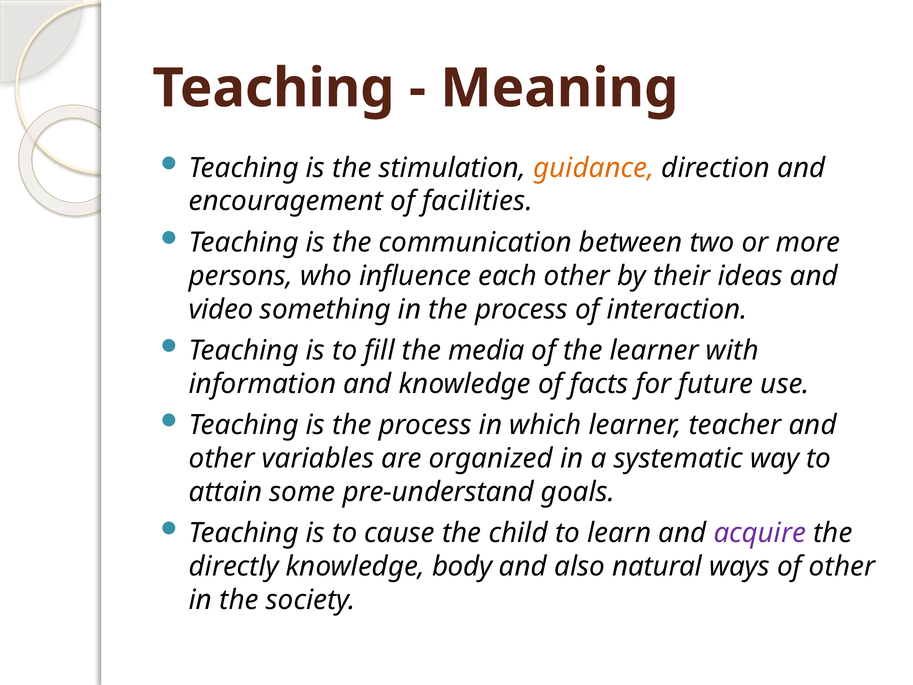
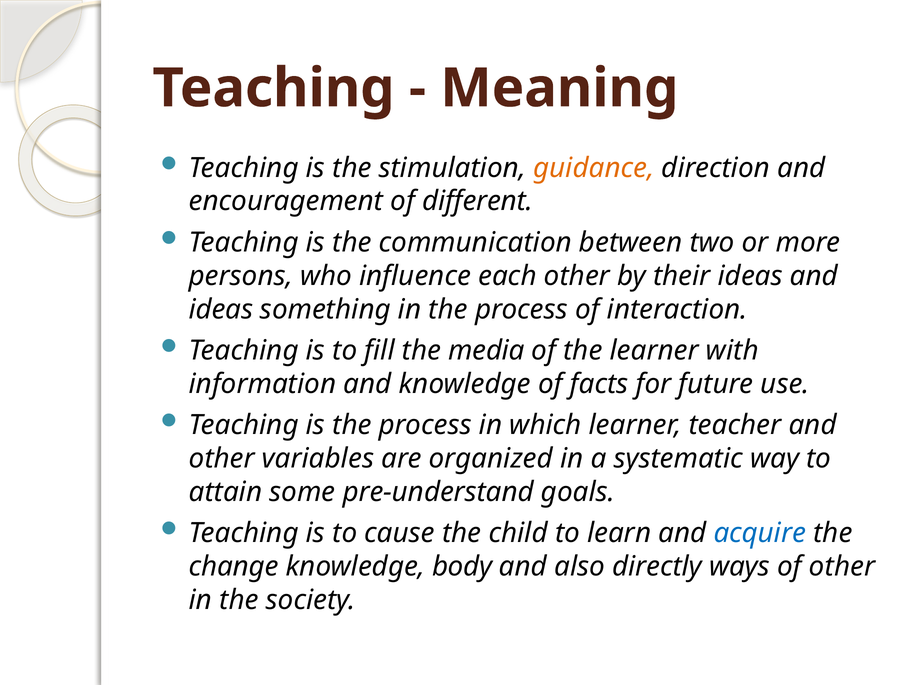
facilities: facilities -> different
video at (221, 309): video -> ideas
acquire colour: purple -> blue
directly: directly -> change
natural: natural -> directly
